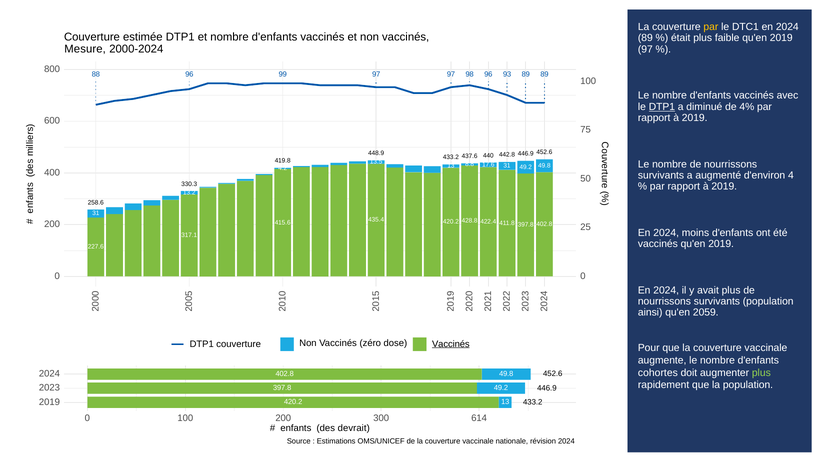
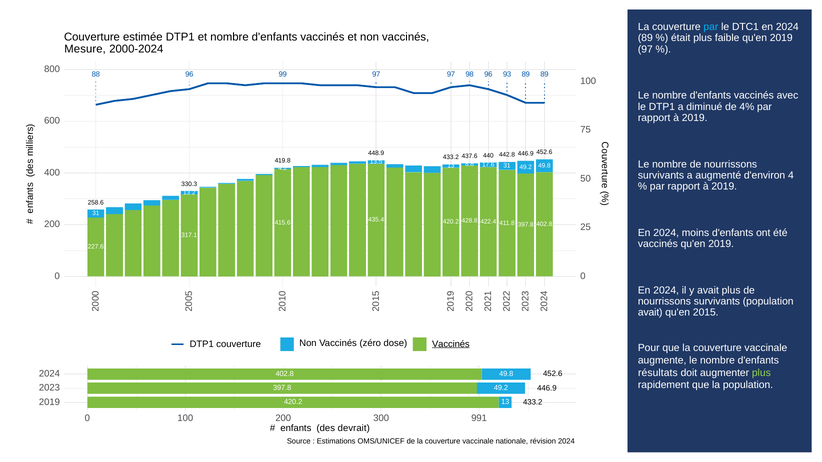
par at (711, 27) colour: yellow -> light blue
DTP1 at (662, 107) underline: present -> none
ainsi at (650, 313): ainsi -> avait
2059: 2059 -> 2015
cohortes: cohortes -> résultats
614: 614 -> 991
